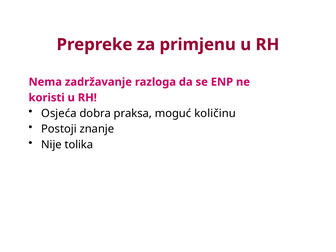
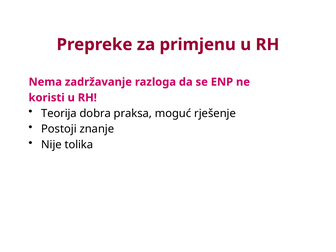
Osjeća: Osjeća -> Teorija
količinu: količinu -> rješenje
